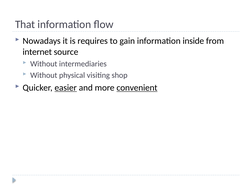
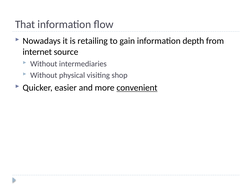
requires: requires -> retailing
inside: inside -> depth
easier underline: present -> none
